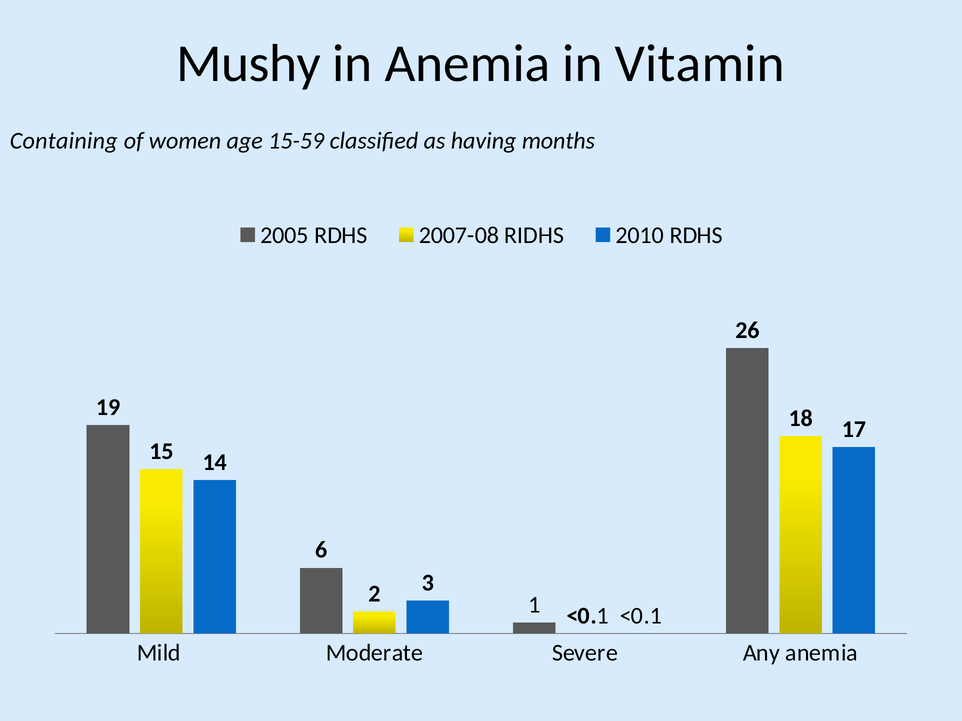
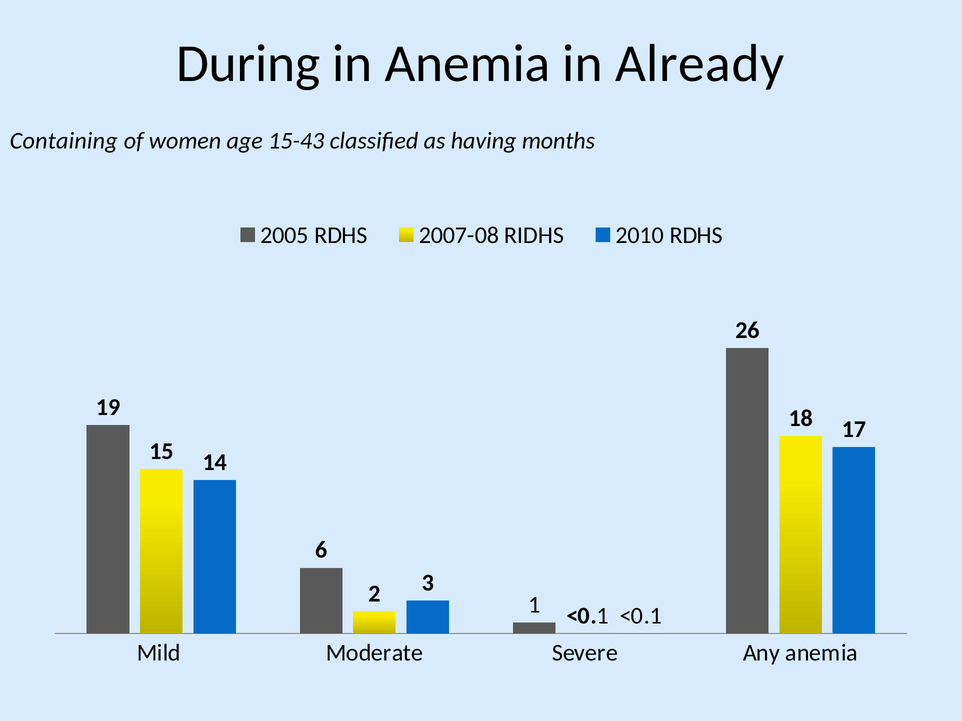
Mushy: Mushy -> During
Vitamin: Vitamin -> Already
15-59: 15-59 -> 15-43
